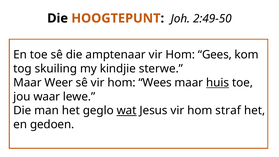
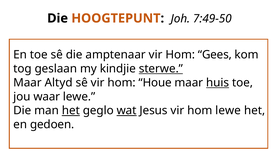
2:49-50: 2:49-50 -> 7:49-50
skuiling: skuiling -> geslaan
sterwe underline: none -> present
Weer: Weer -> Altyd
Wees: Wees -> Houe
het at (71, 111) underline: none -> present
hom straf: straf -> lewe
